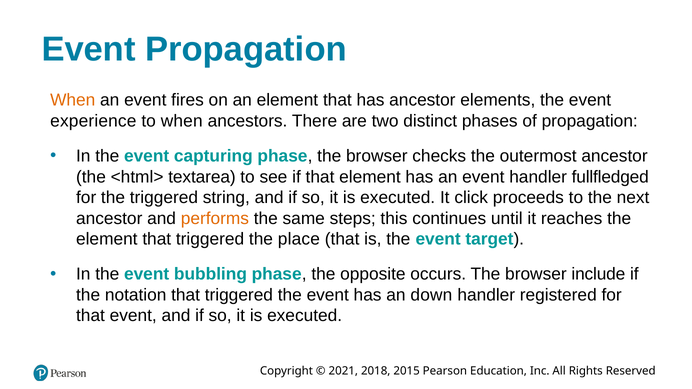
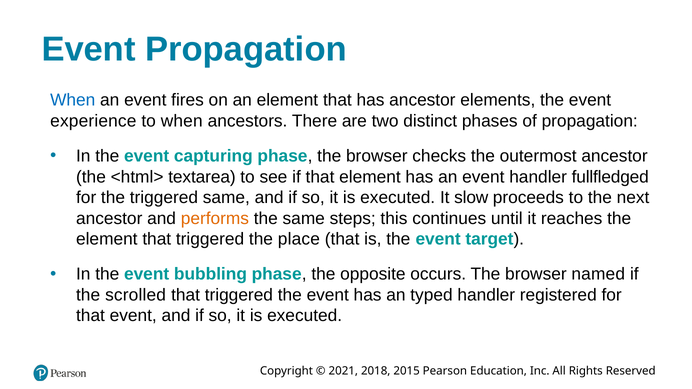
When at (73, 100) colour: orange -> blue
triggered string: string -> same
click: click -> slow
include: include -> named
notation: notation -> scrolled
down: down -> typed
